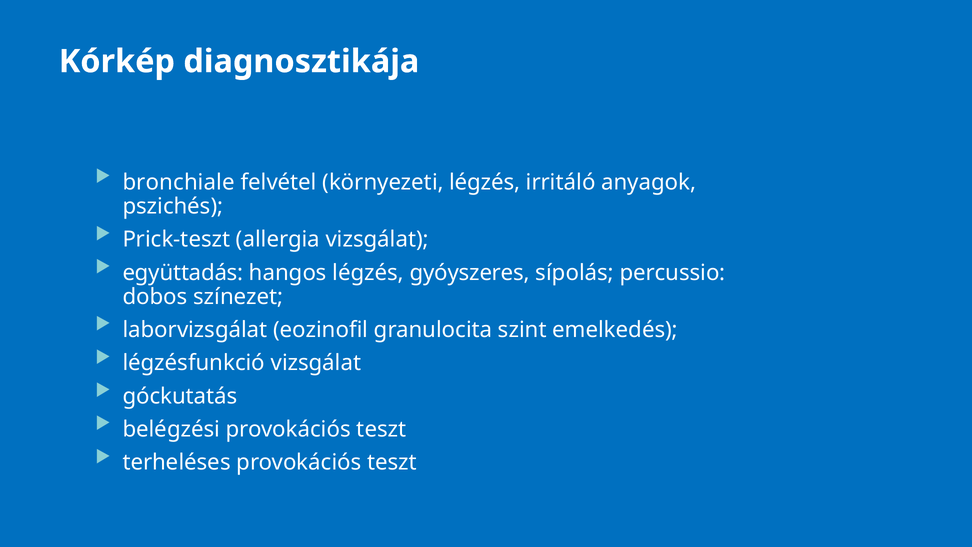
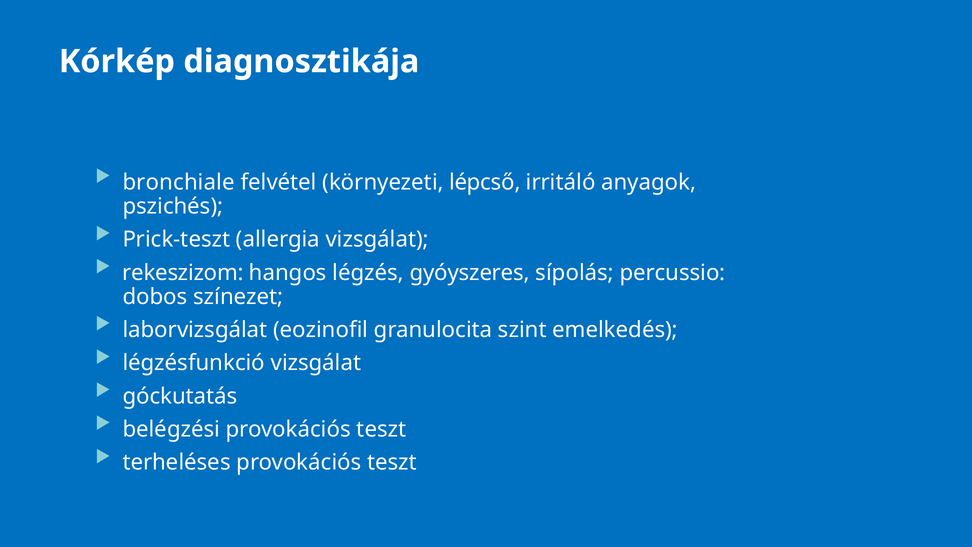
környezeti légzés: légzés -> lépcső
együttadás: együttadás -> rekeszizom
